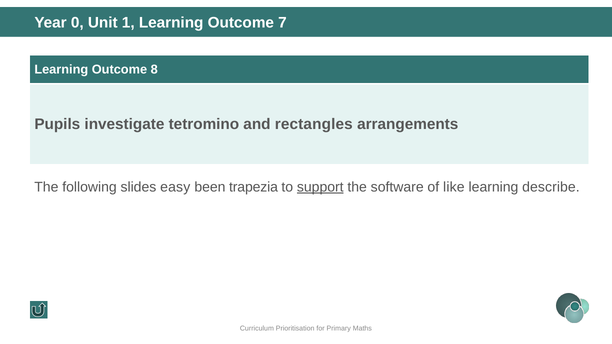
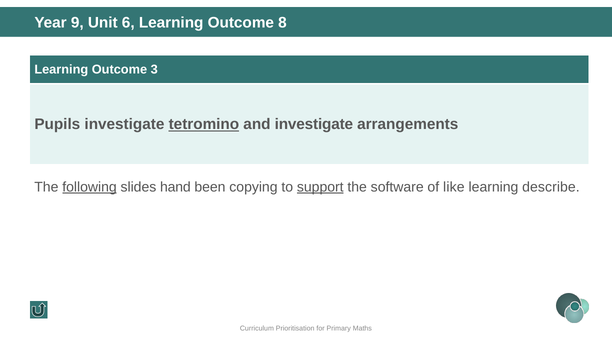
0: 0 -> 9
1: 1 -> 6
7: 7 -> 8
8: 8 -> 3
tetromino underline: none -> present
and rectangles: rectangles -> investigate
following underline: none -> present
easy: easy -> hand
trapezia: trapezia -> copying
